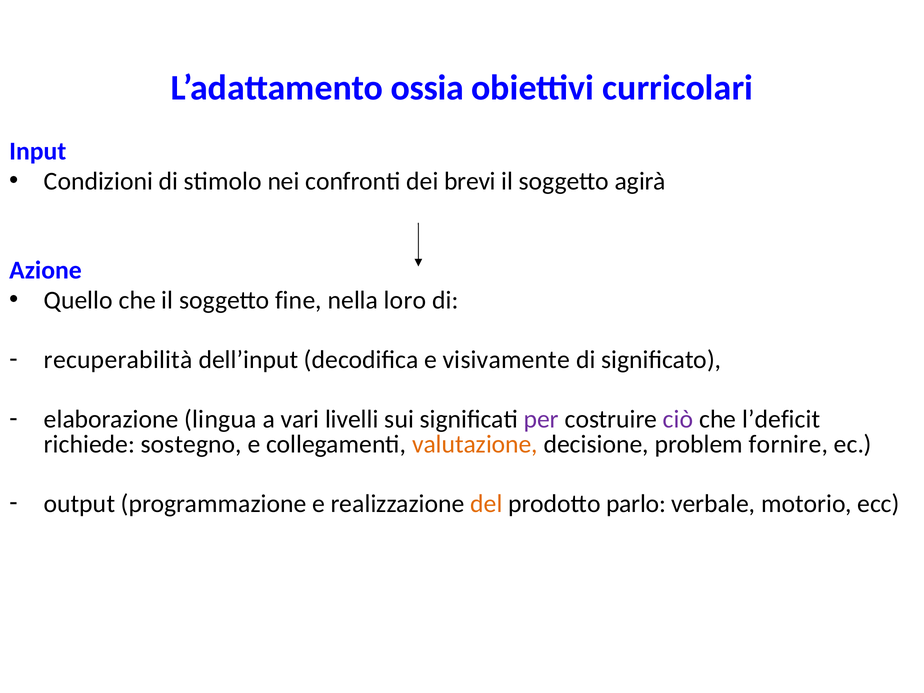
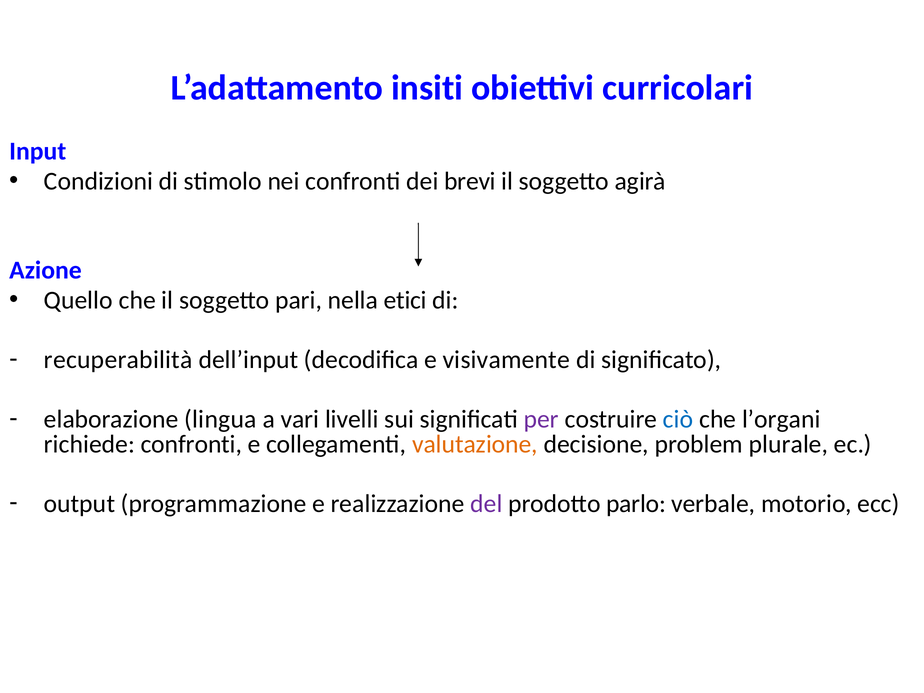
ossia: ossia -> insiti
fine: fine -> pari
loro: loro -> etici
ciò colour: purple -> blue
l’deficit: l’deficit -> l’organi
richiede sostegno: sostegno -> confronti
fornire: fornire -> plurale
del colour: orange -> purple
